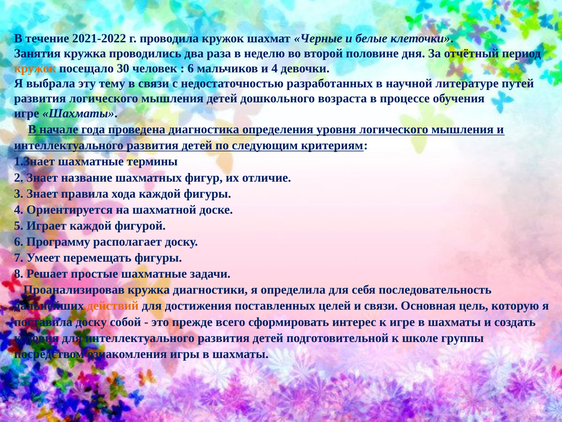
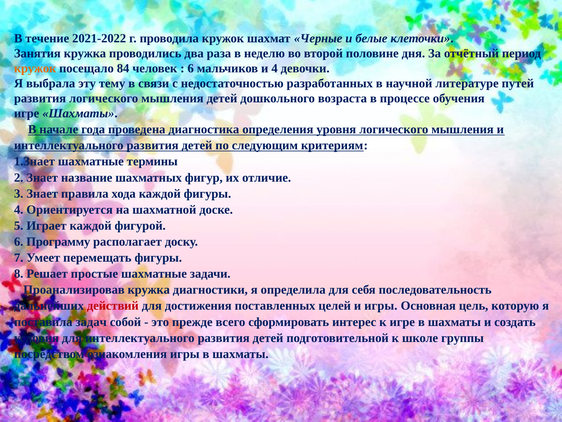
30: 30 -> 84
действий colour: orange -> red
и связи: связи -> игры
поставила доску: доску -> задач
